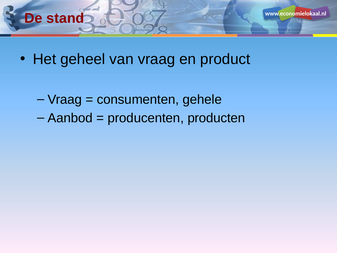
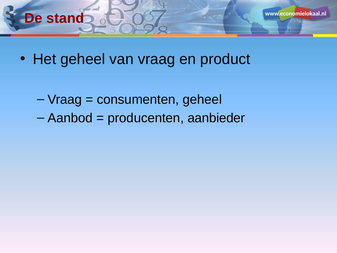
consumenten gehele: gehele -> geheel
producten: producten -> aanbieder
